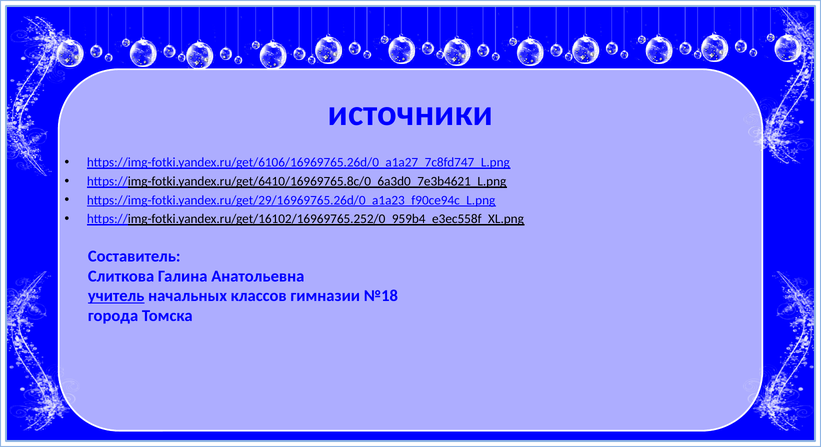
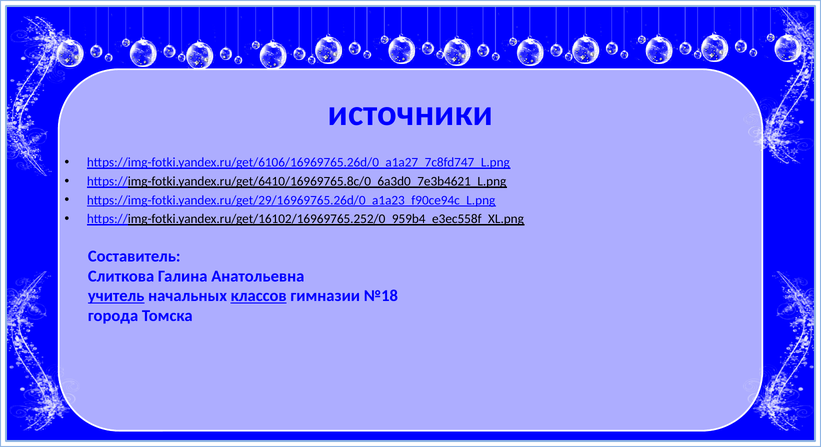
классов underline: none -> present
